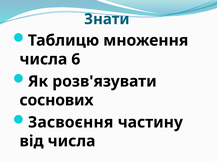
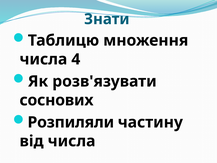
6: 6 -> 4
Засвоєння: Засвоєння -> Розпиляли
